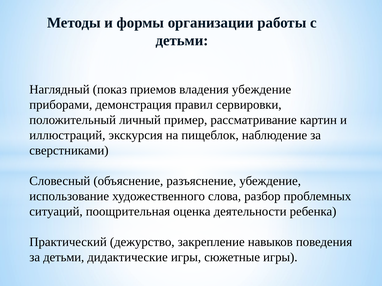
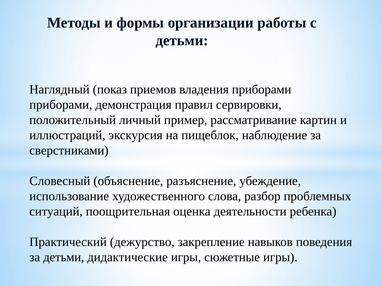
владения убеждение: убеждение -> приборами
